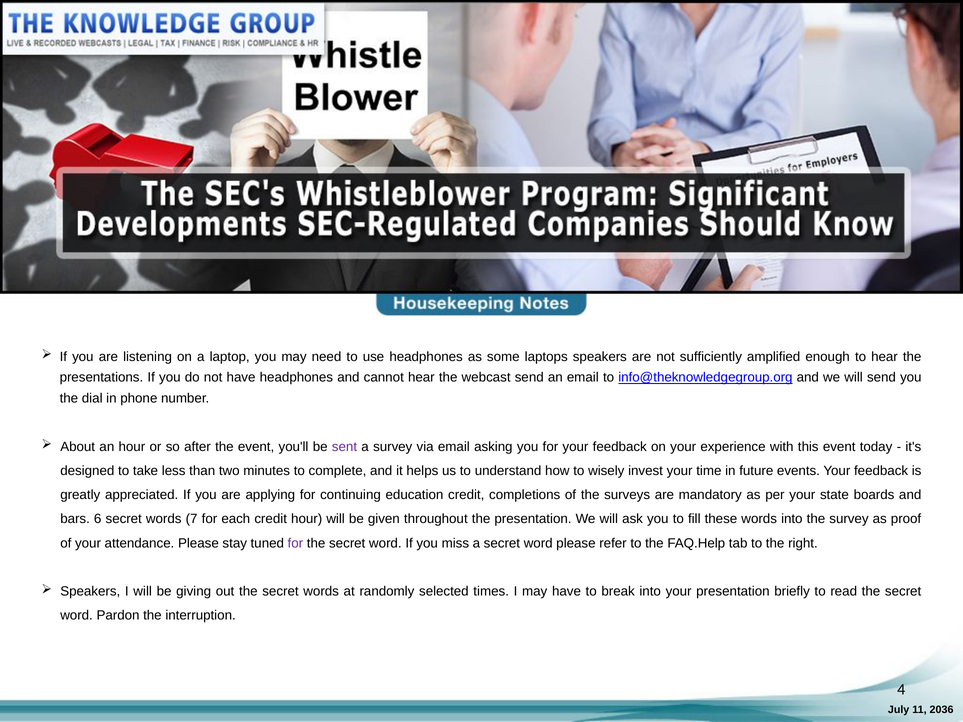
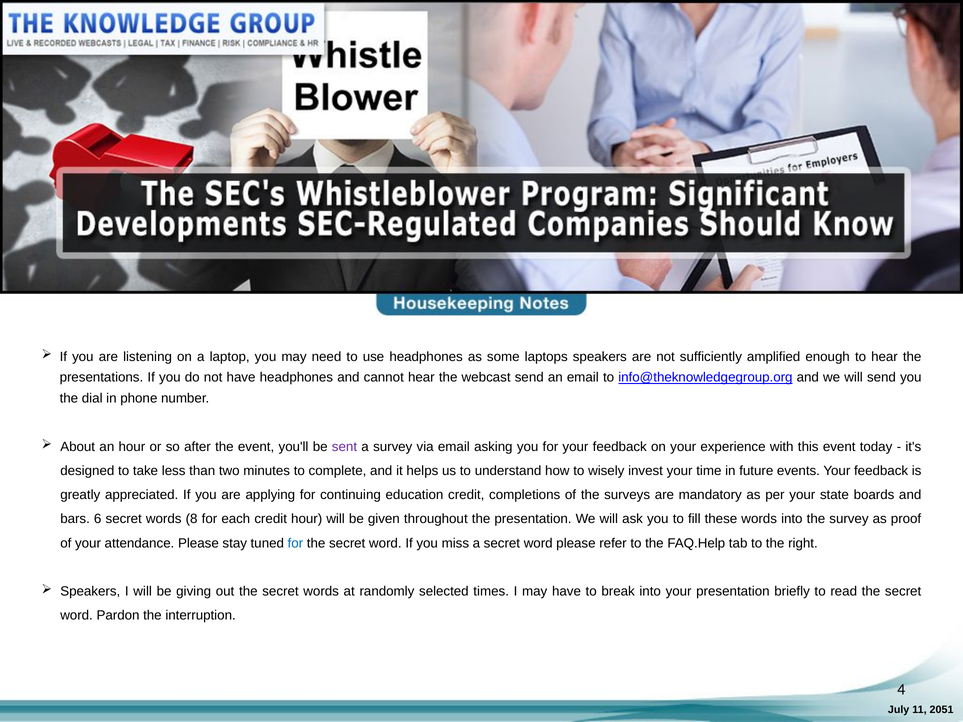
7: 7 -> 8
for at (295, 543) colour: purple -> blue
2036: 2036 -> 2051
